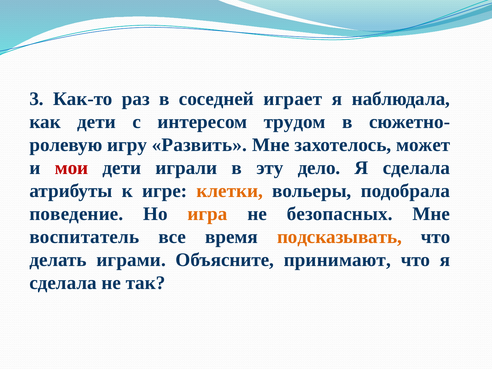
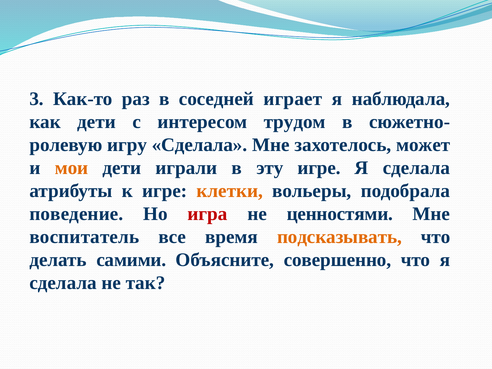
игру Развить: Развить -> Сделала
мои colour: red -> orange
эту дело: дело -> игре
игра colour: orange -> red
безопасных: безопасных -> ценностями
играми: играми -> самими
принимают: принимают -> совершенно
